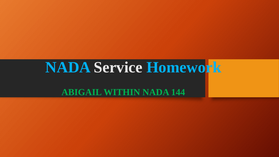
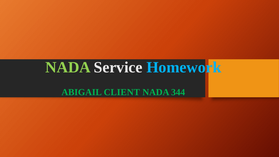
NADA at (68, 67) colour: light blue -> light green
WITHIN: WITHIN -> CLIENT
144: 144 -> 344
